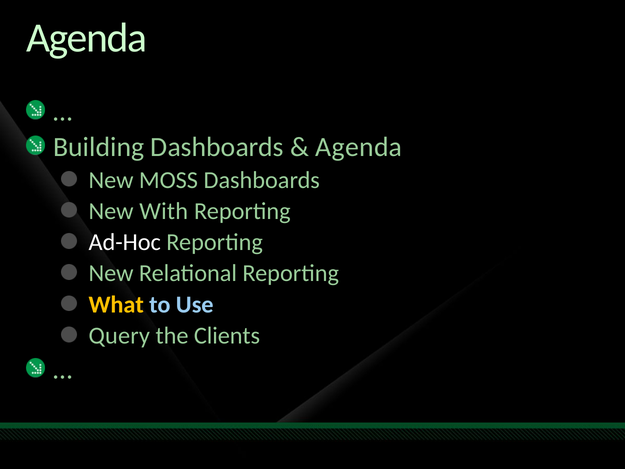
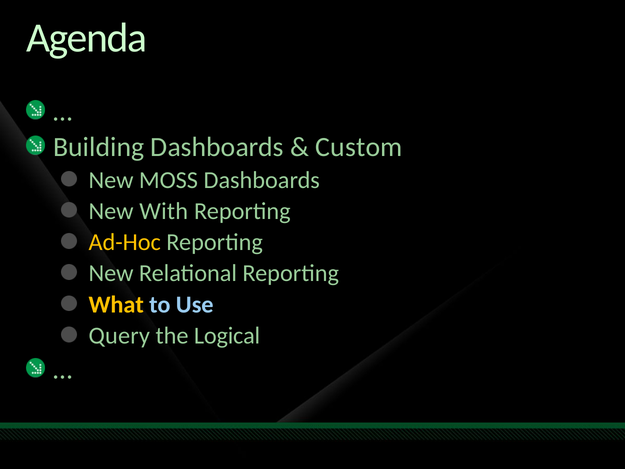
Agenda at (359, 147): Agenda -> Custom
Ad-Hoc colour: white -> yellow
Clients: Clients -> Logical
